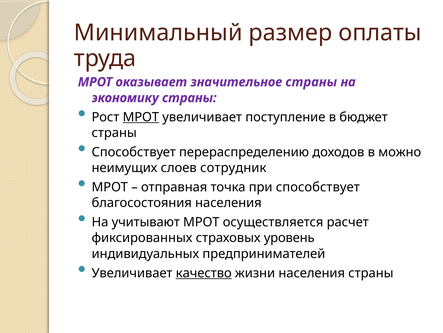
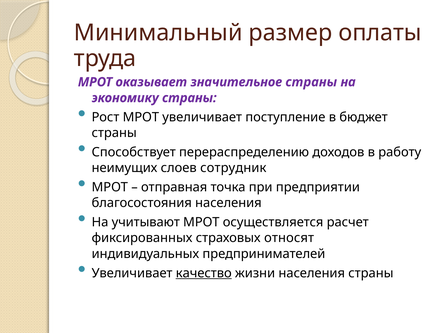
МРОТ at (141, 117) underline: present -> none
можно: можно -> работу
при способствует: способствует -> предприятии
уровень: уровень -> относят
